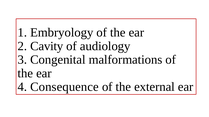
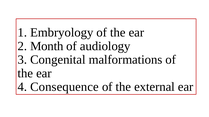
Cavity: Cavity -> Month
